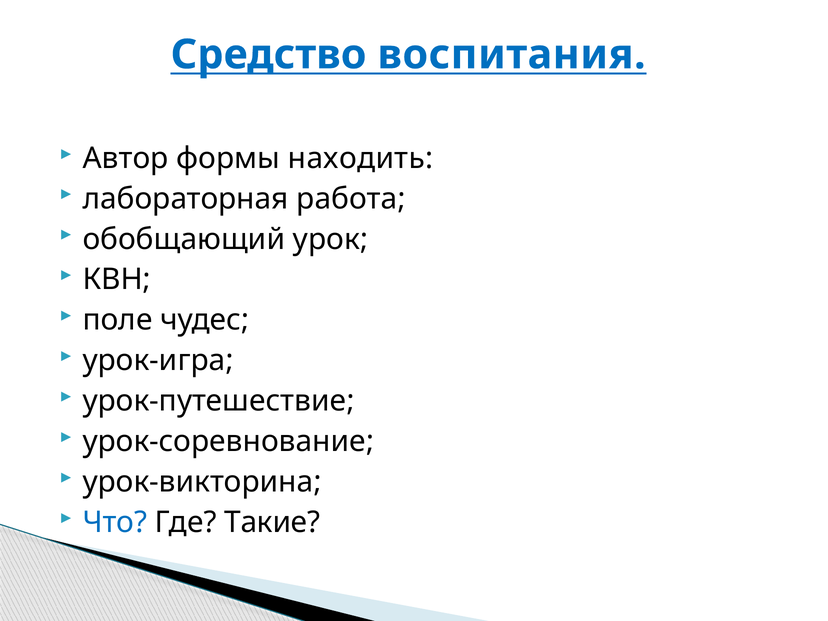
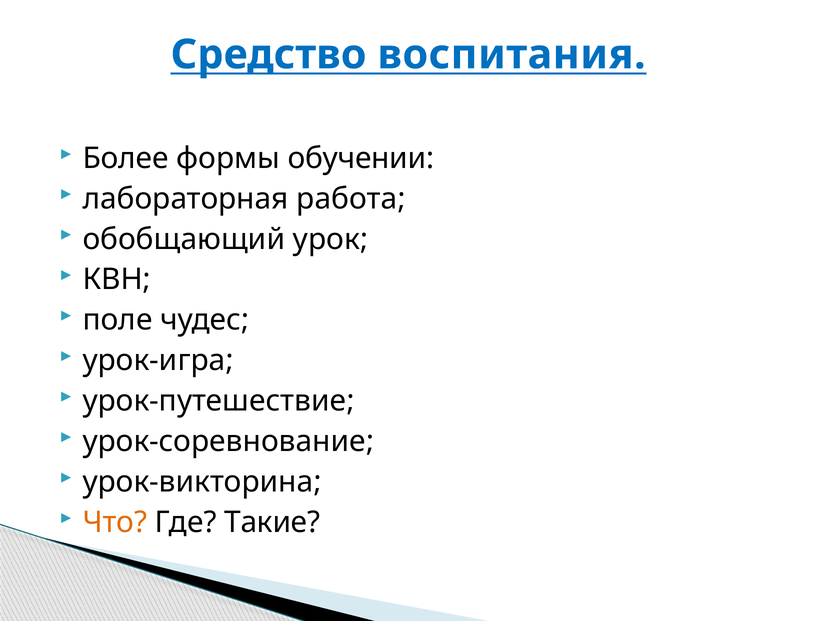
Автор: Автор -> Более
находить: находить -> обучении
Что colour: blue -> orange
